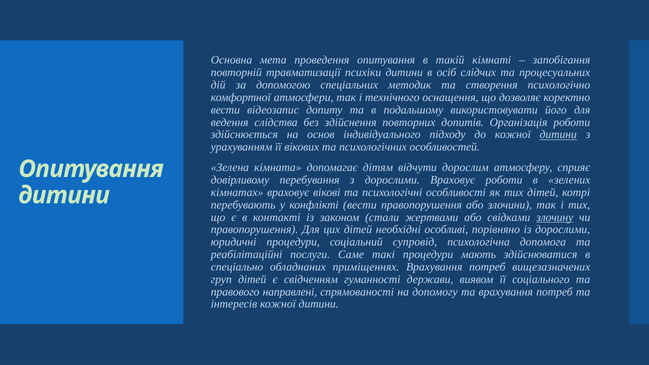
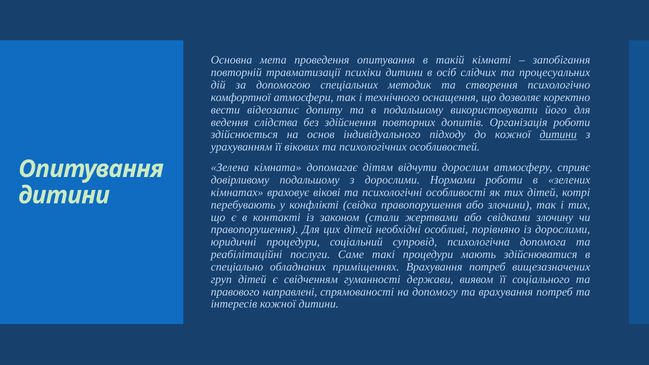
довірливому перебування: перебування -> подальшому
дорослими Враховує: Враховує -> Нормами
конфлікті вести: вести -> свідка
злочину underline: present -> none
